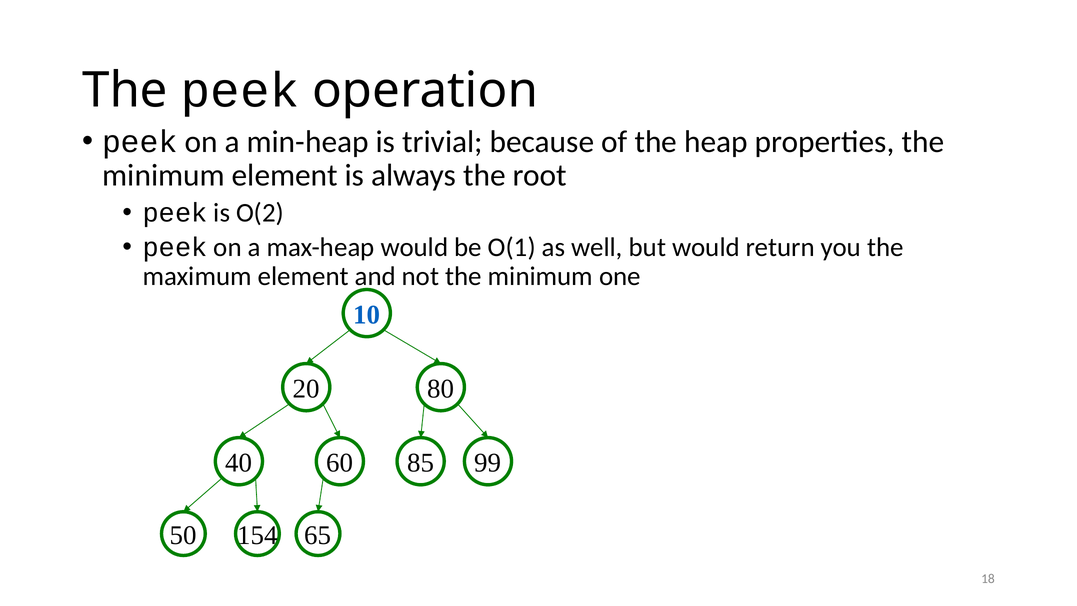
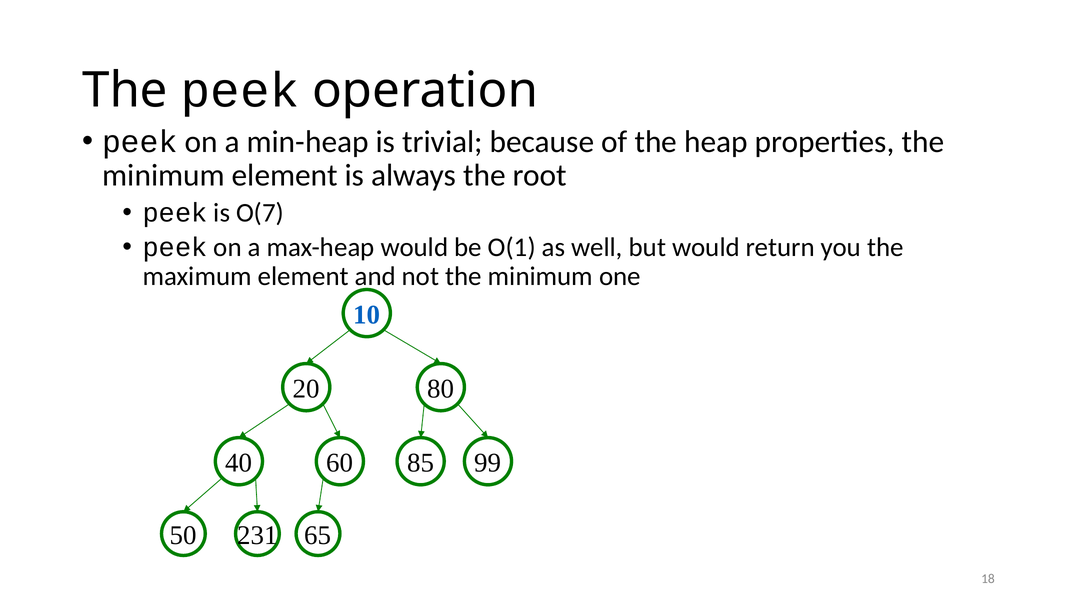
O(2: O(2 -> O(7
154: 154 -> 231
